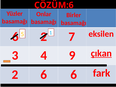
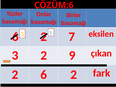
3 4: 4 -> 2
çıkan underline: present -> none
6 6: 6 -> 2
